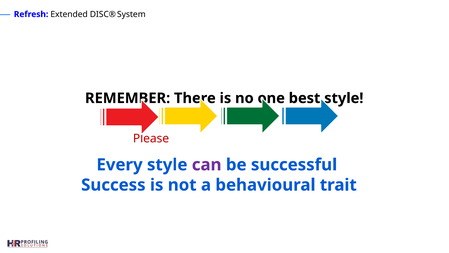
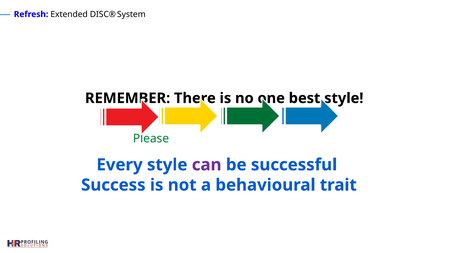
Please colour: red -> green
